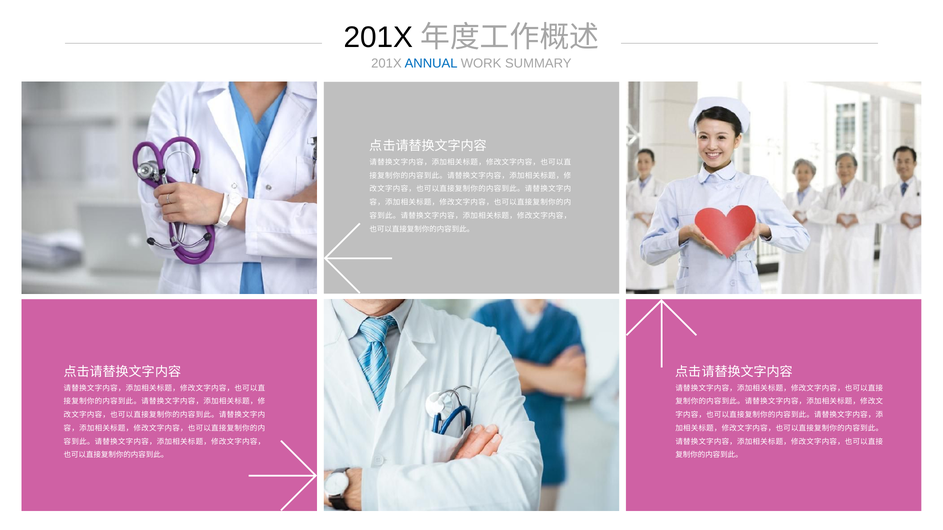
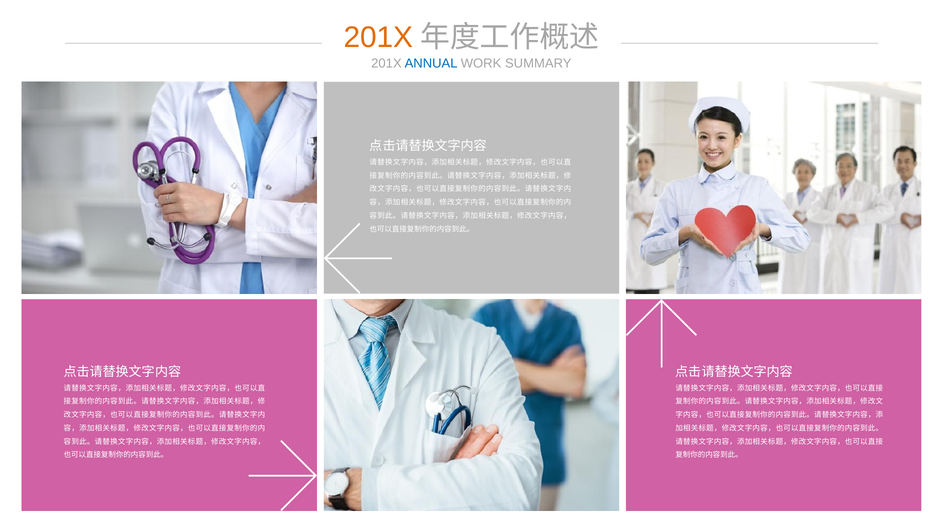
201X at (378, 37) colour: black -> orange
